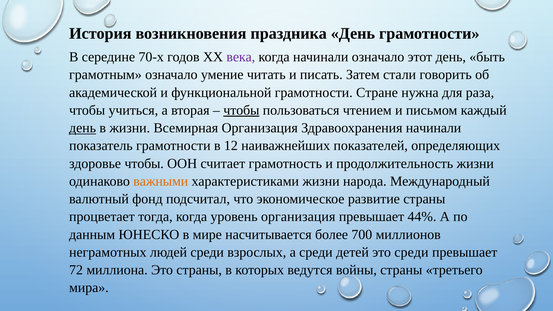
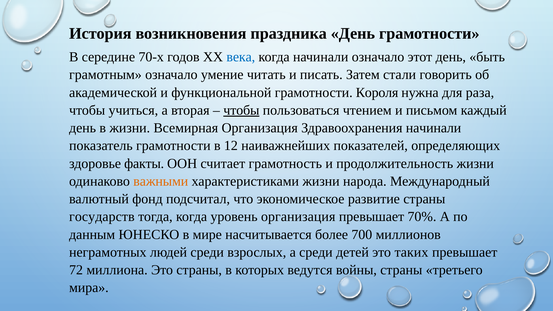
века colour: purple -> blue
Стране: Стране -> Короля
день at (83, 128) underline: present -> none
здоровье чтобы: чтобы -> факты
процветает: процветает -> государств
44%: 44% -> 70%
это среди: среди -> таких
